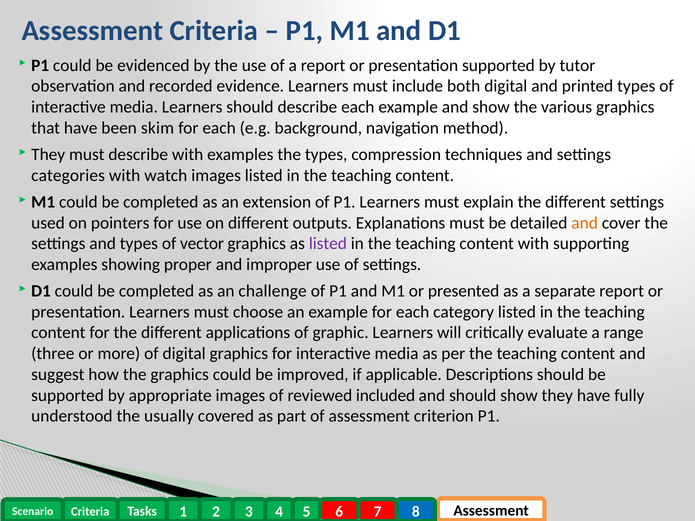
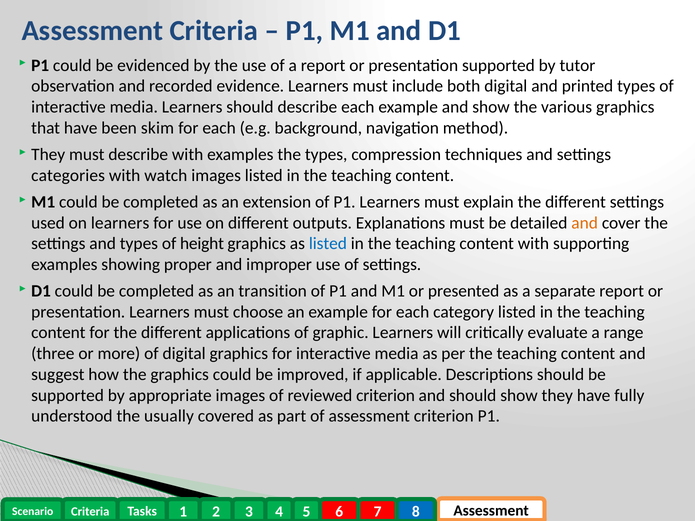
on pointers: pointers -> learners
vector: vector -> height
listed at (328, 244) colour: purple -> blue
challenge: challenge -> transition
reviewed included: included -> criterion
